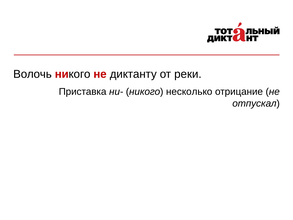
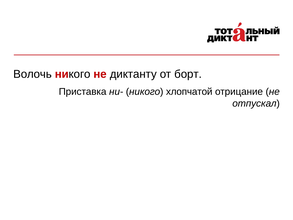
реки: реки -> борт
несколько: несколько -> хлопчатой
